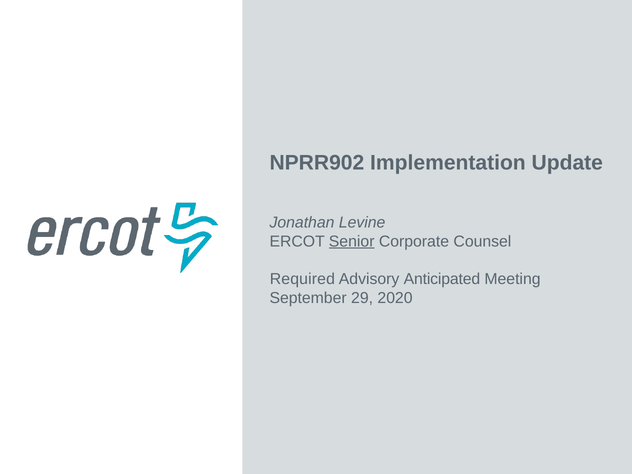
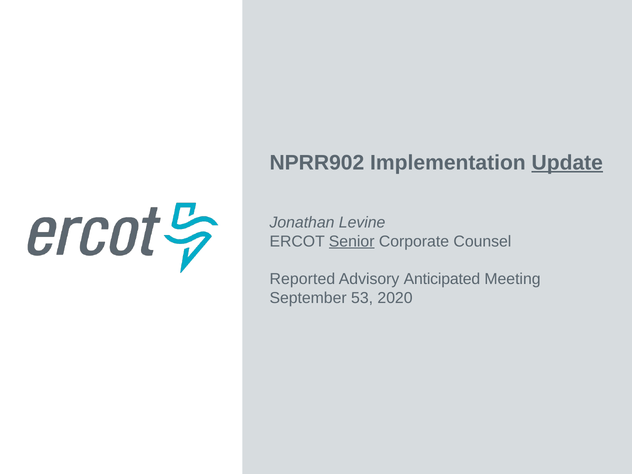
Update underline: none -> present
Required: Required -> Reported
29: 29 -> 53
